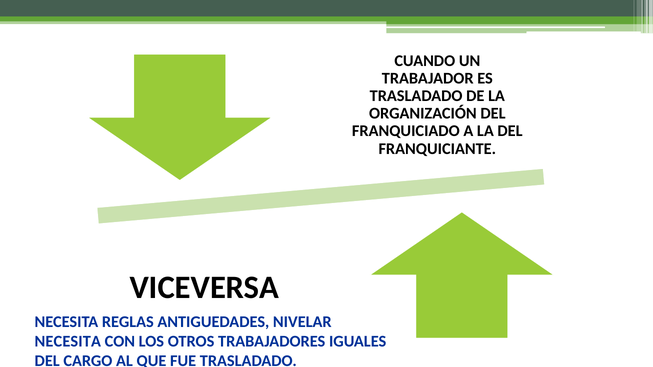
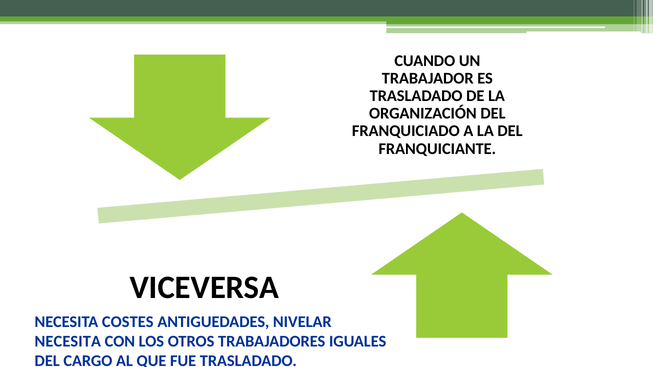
REGLAS: REGLAS -> COSTES
